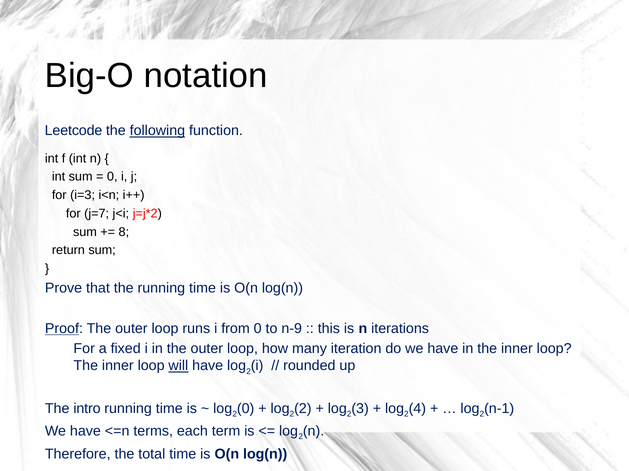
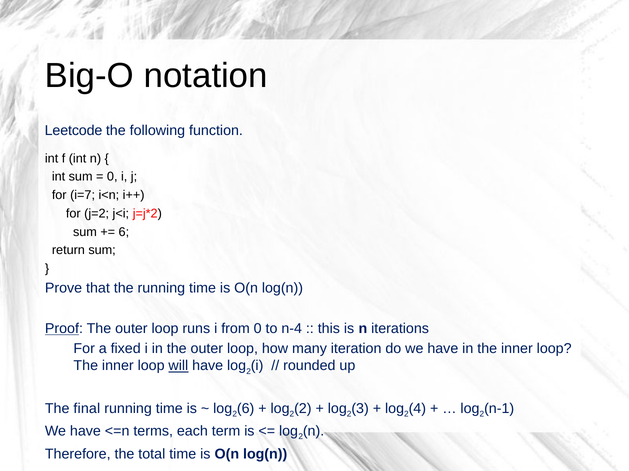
following underline: present -> none
i=3: i=3 -> i=7
j=7: j=7 -> j=2
8 at (124, 232): 8 -> 6
n-9: n-9 -> n-4
intro: intro -> final
2 0: 0 -> 6
